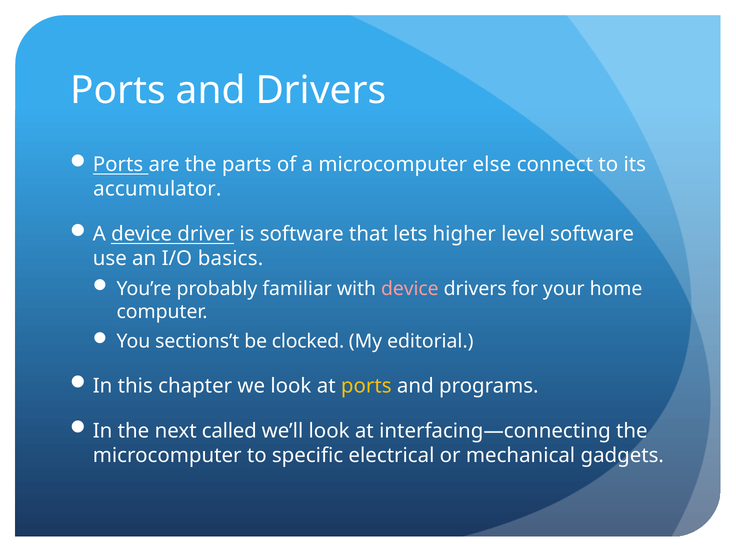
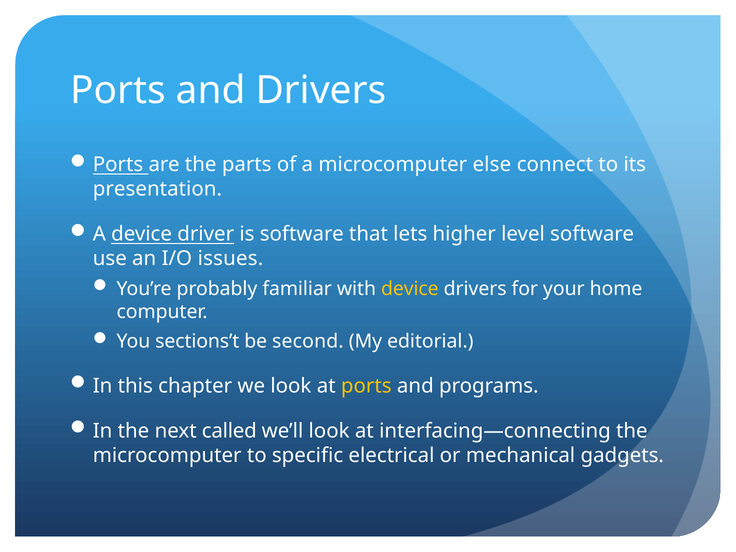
accumulator: accumulator -> presentation
basics: basics -> issues
device at (410, 289) colour: pink -> yellow
clocked: clocked -> second
